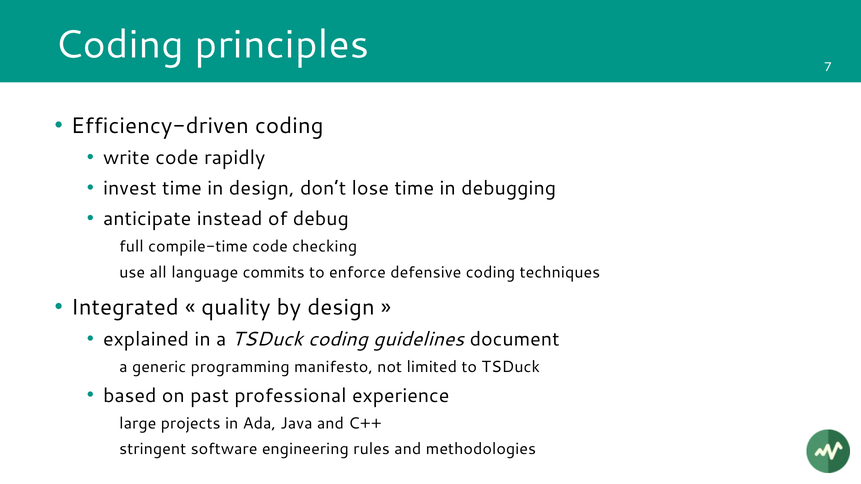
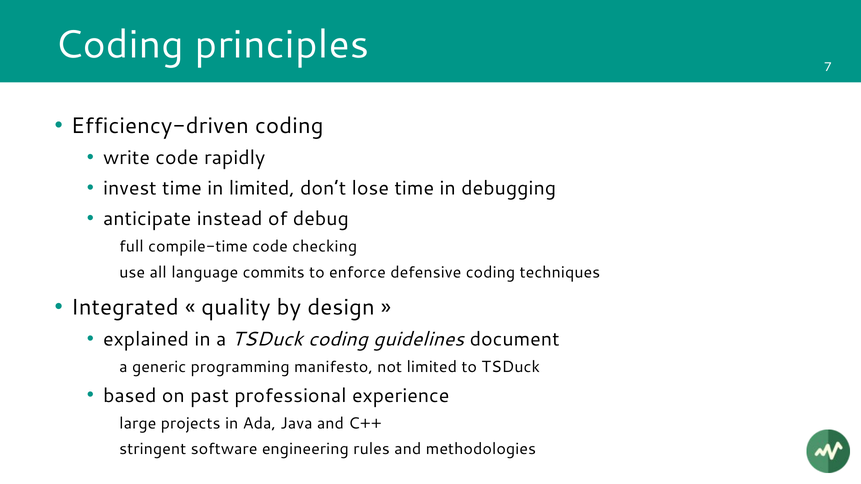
in design: design -> limited
